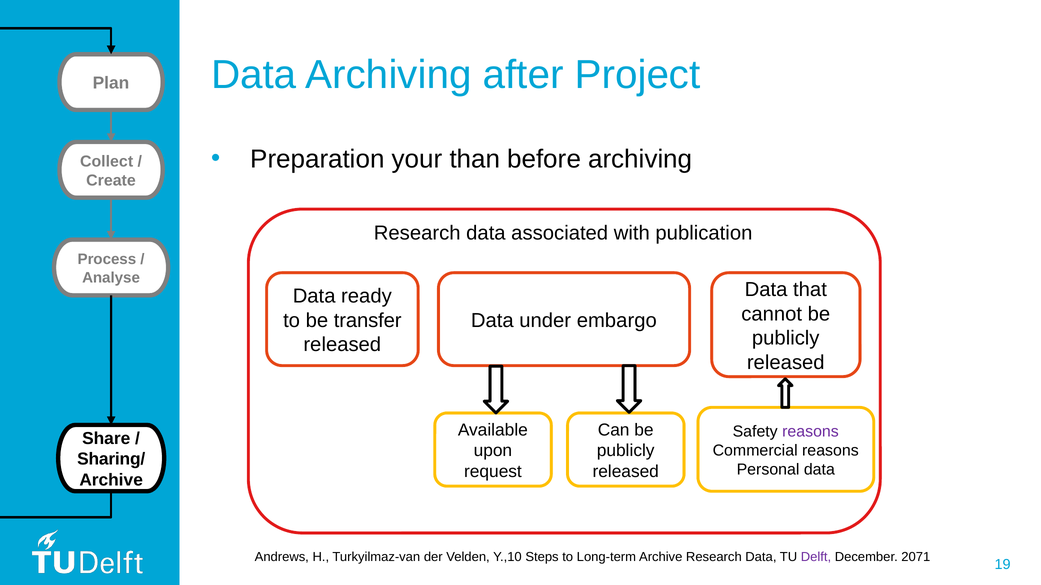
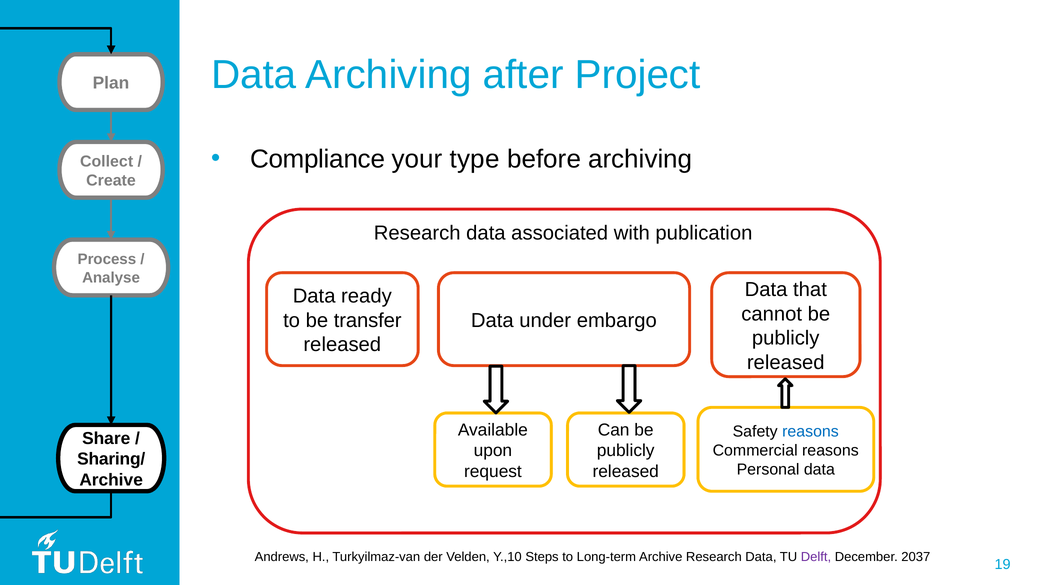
Preparation: Preparation -> Compliance
than: than -> type
reasons at (810, 432) colour: purple -> blue
2071: 2071 -> 2037
